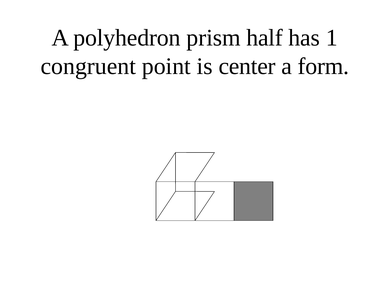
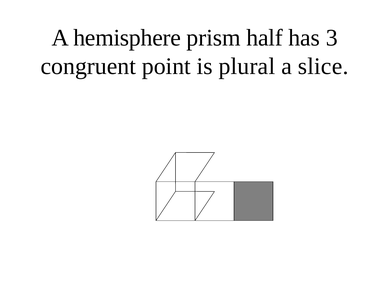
polyhedron: polyhedron -> hemisphere
1: 1 -> 3
center: center -> plural
form: form -> slice
